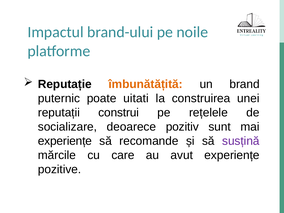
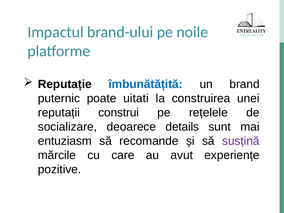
îmbunătățită colour: orange -> blue
pozitiv: pozitiv -> details
experiențe at (65, 141): experiențe -> entuziasm
